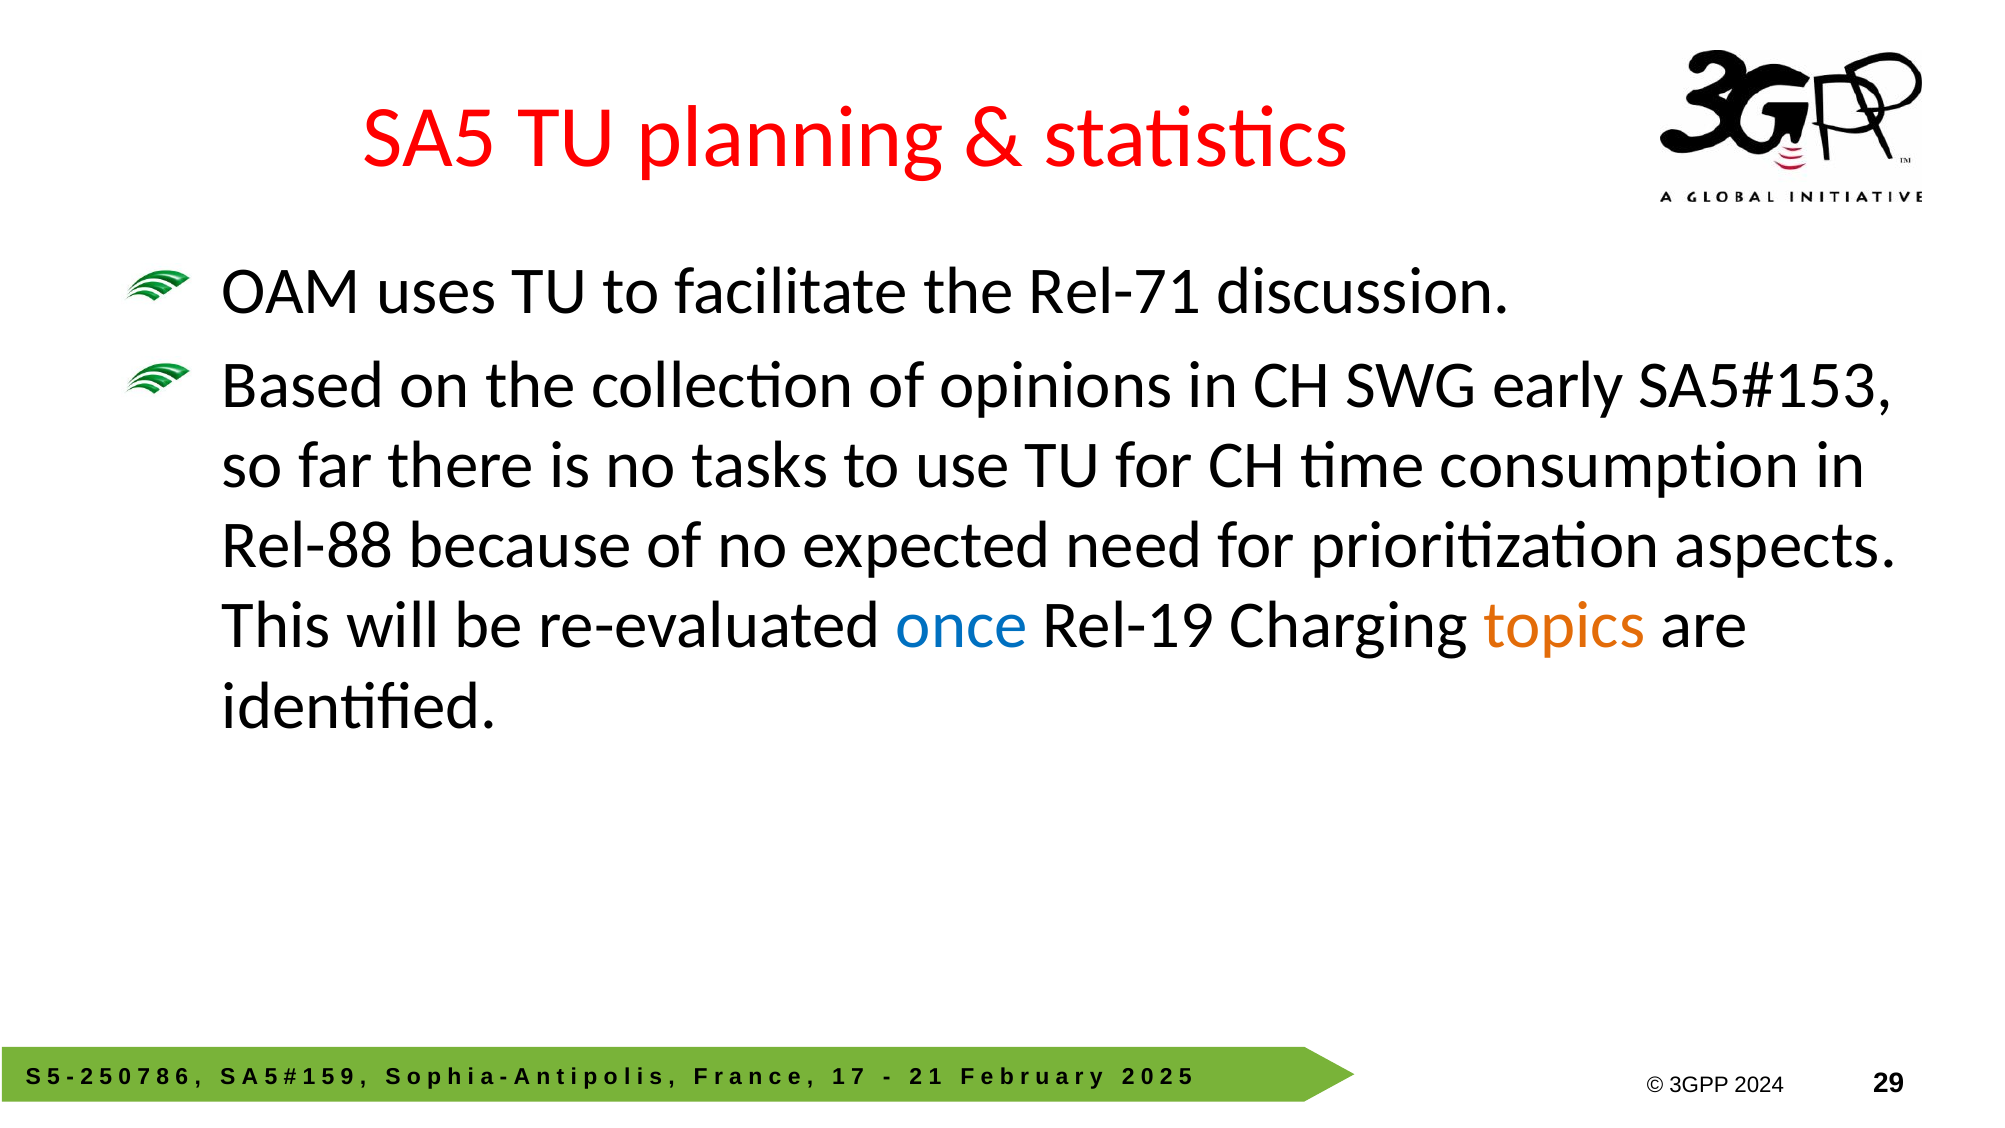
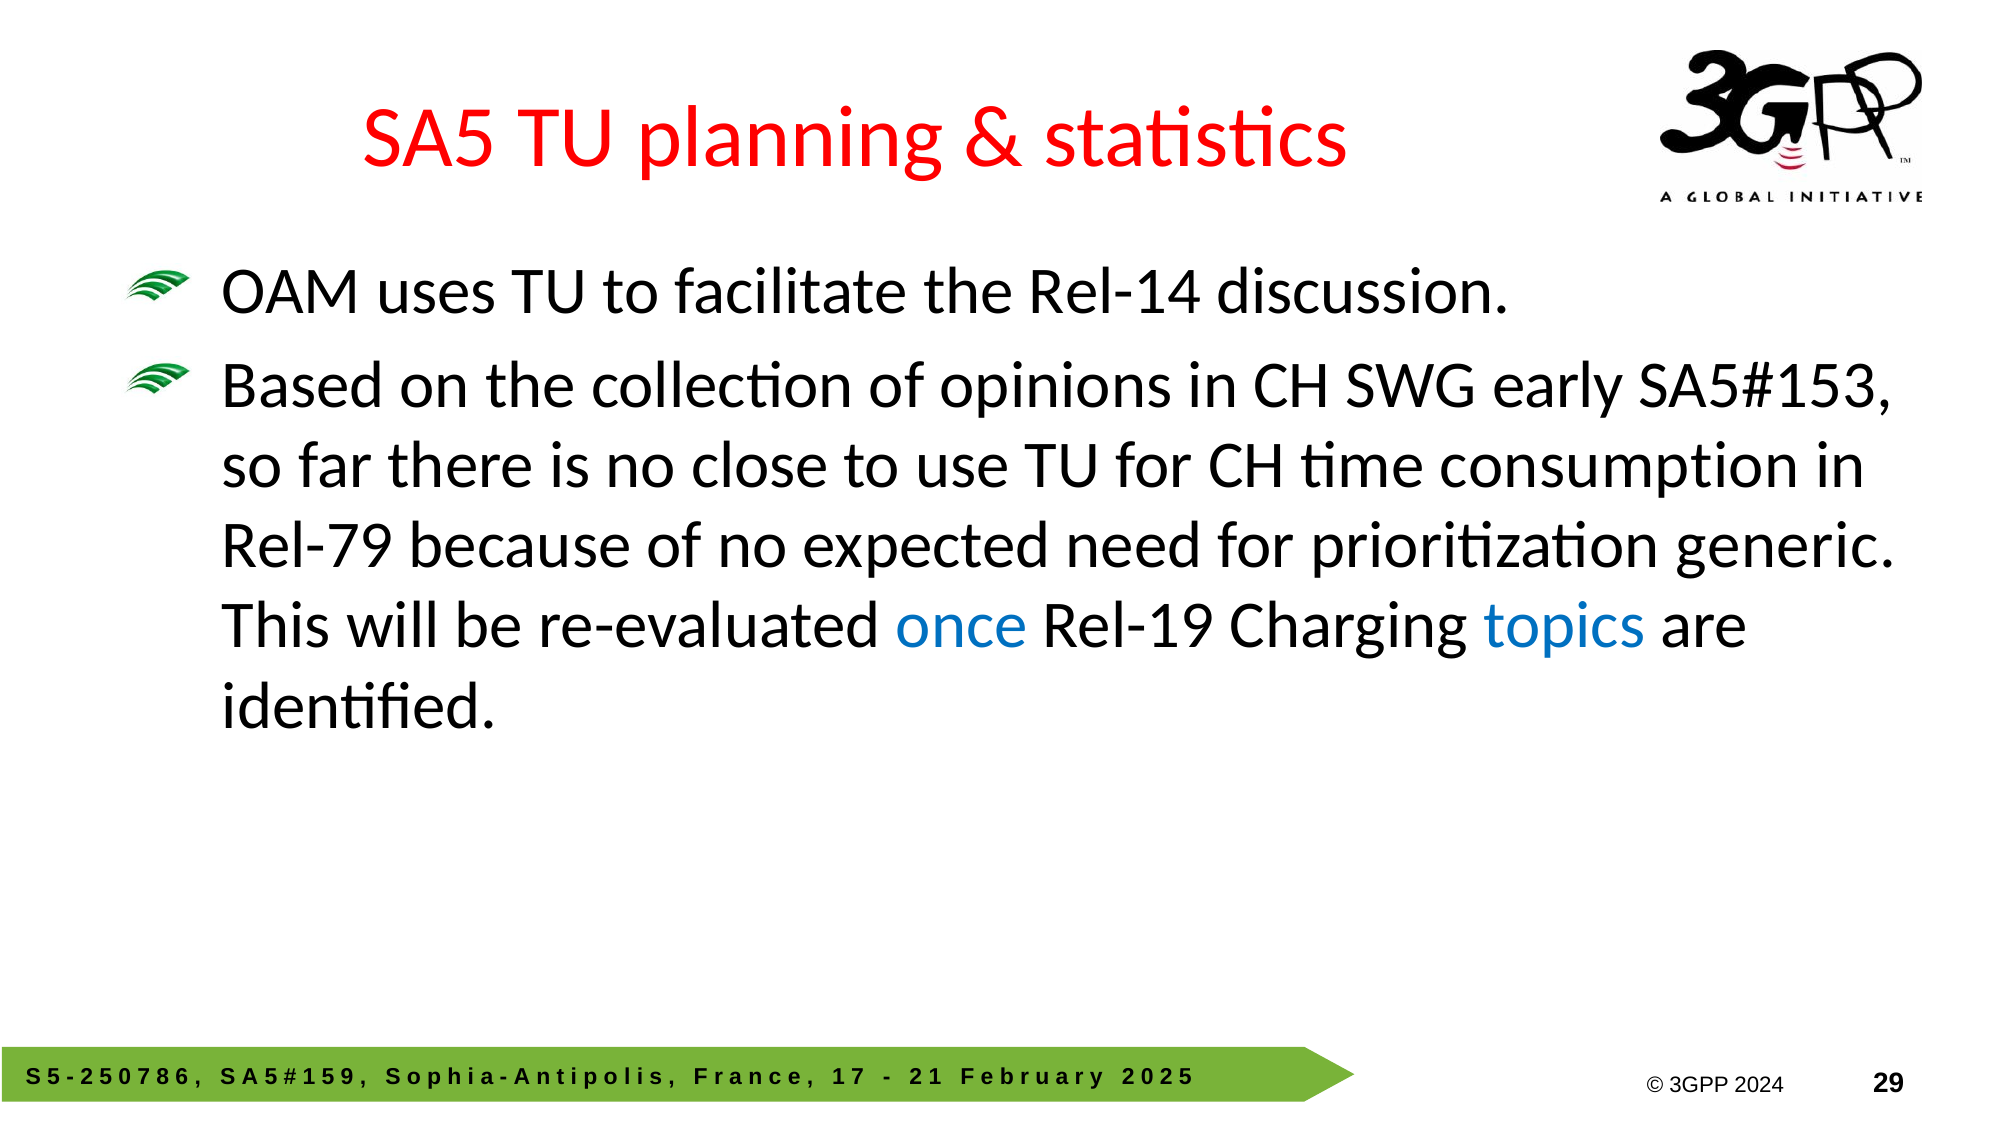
Rel-71: Rel-71 -> Rel-14
tasks: tasks -> close
Rel-88: Rel-88 -> Rel-79
aspects: aspects -> generic
topics colour: orange -> blue
